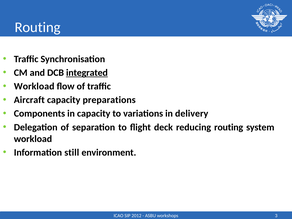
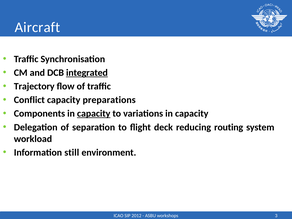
Routing at (38, 27): Routing -> Aircraft
Workload at (34, 86): Workload -> Trajectory
Aircraft: Aircraft -> Conflict
capacity at (94, 114) underline: none -> present
variations in delivery: delivery -> capacity
